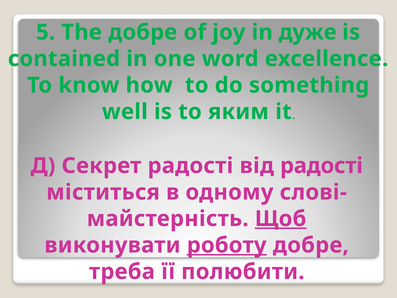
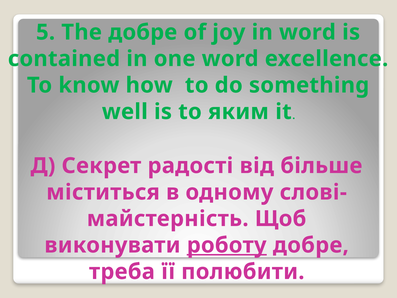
in дуже: дуже -> word
від радості: радості -> більше
Щоб underline: present -> none
